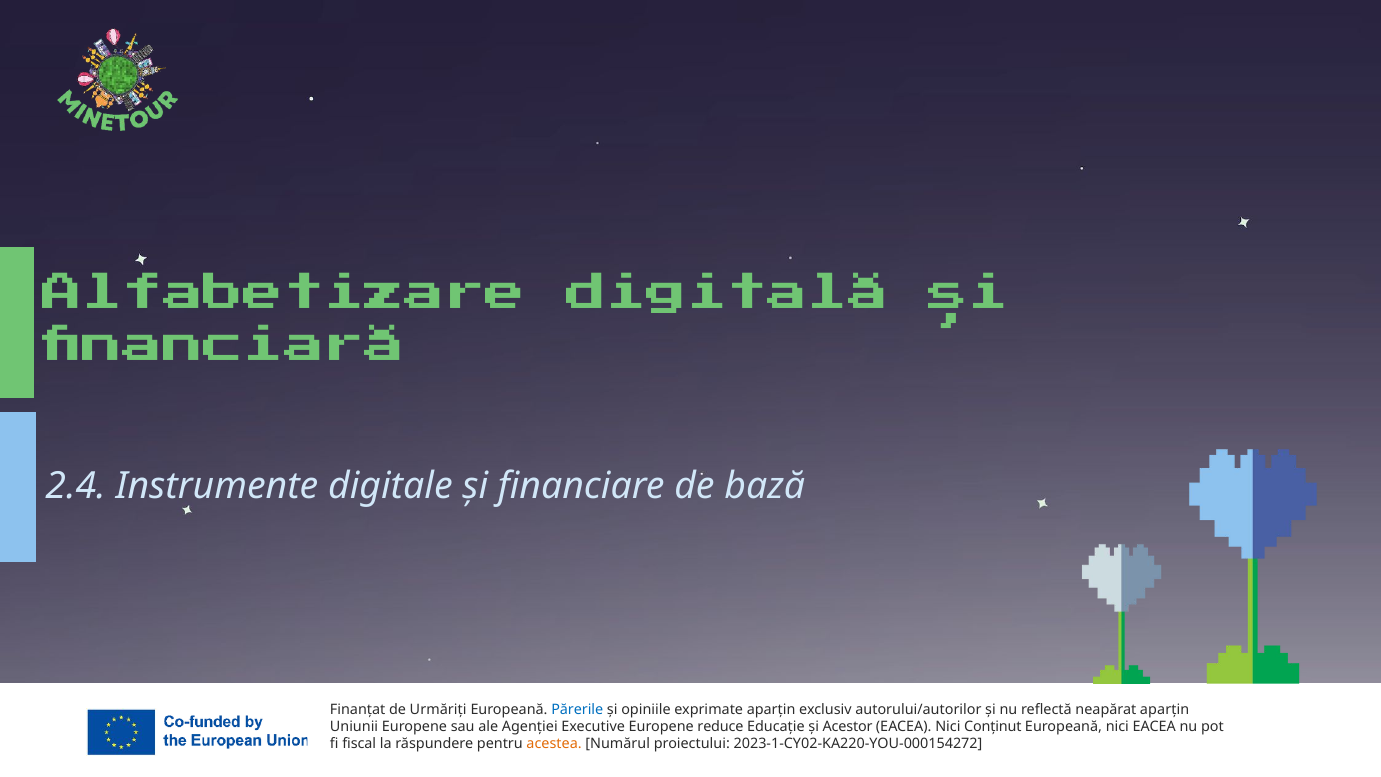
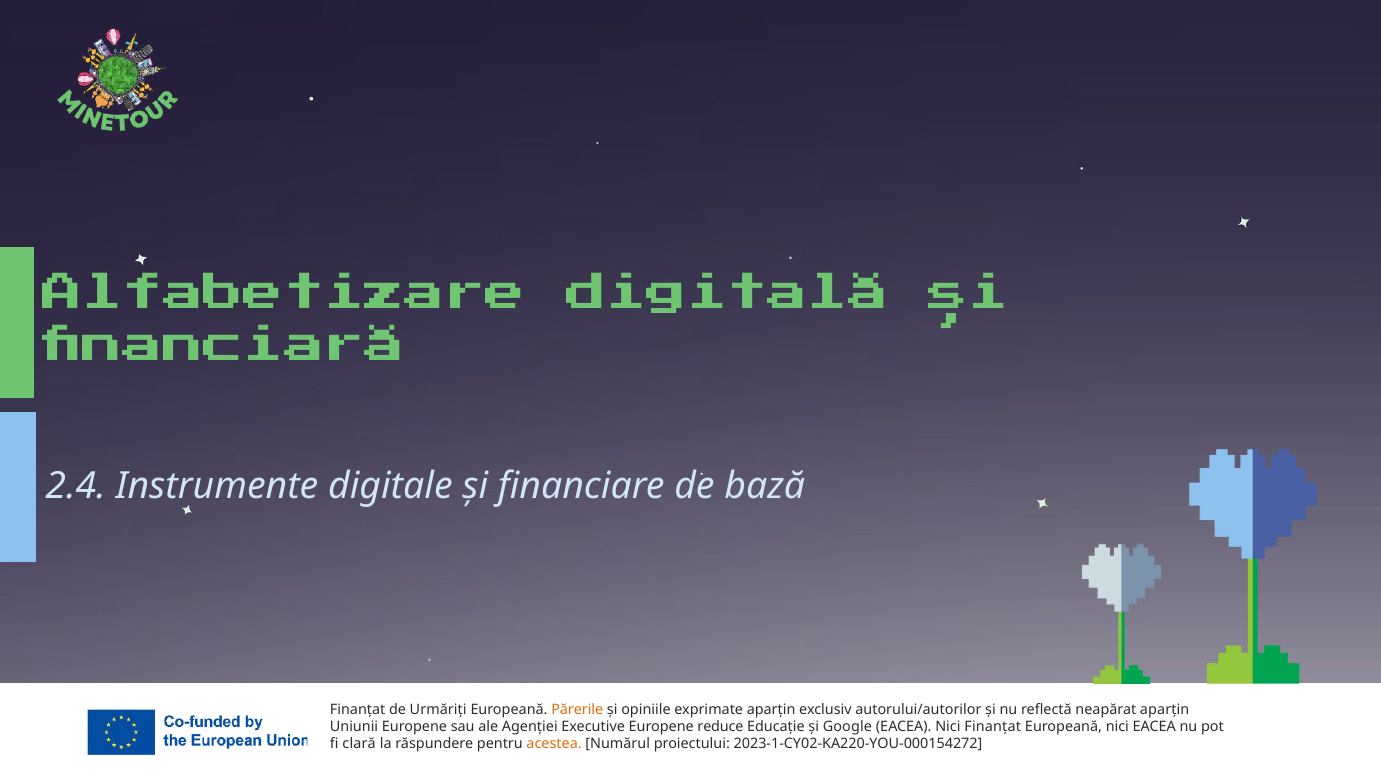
Părerile colour: blue -> orange
Acestor: Acestor -> Google
Nici Conținut: Conținut -> Finanțat
fiscal: fiscal -> clară
